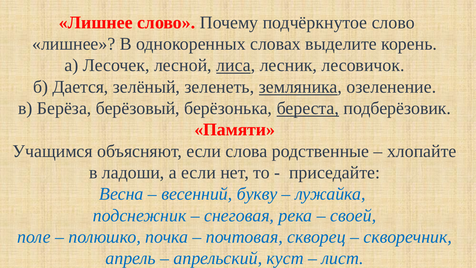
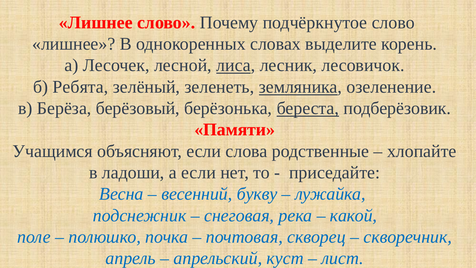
Дается: Дается -> Ребята
своей: своей -> какой
